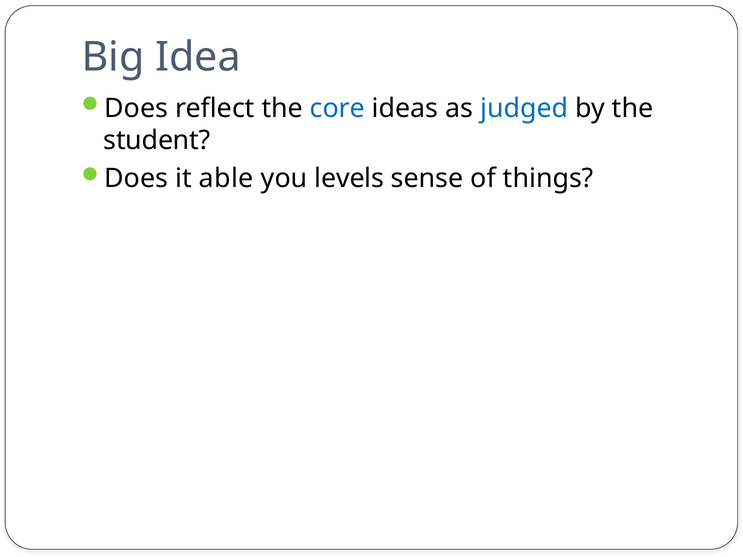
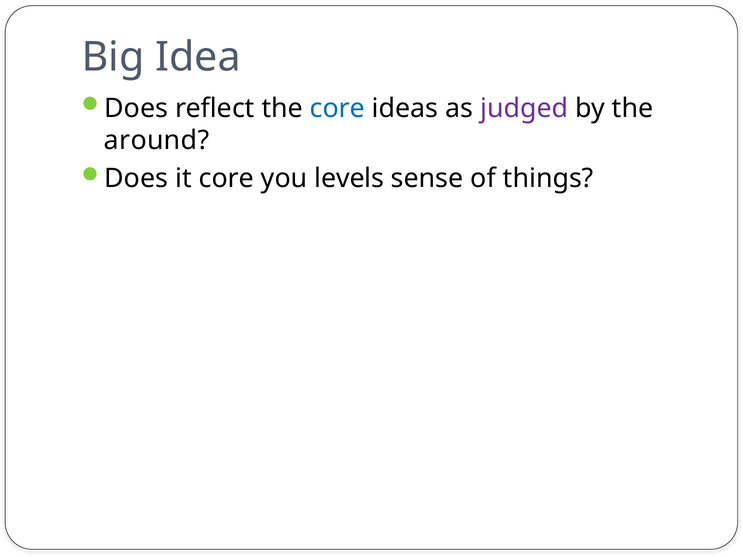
judged colour: blue -> purple
student: student -> around
it able: able -> core
